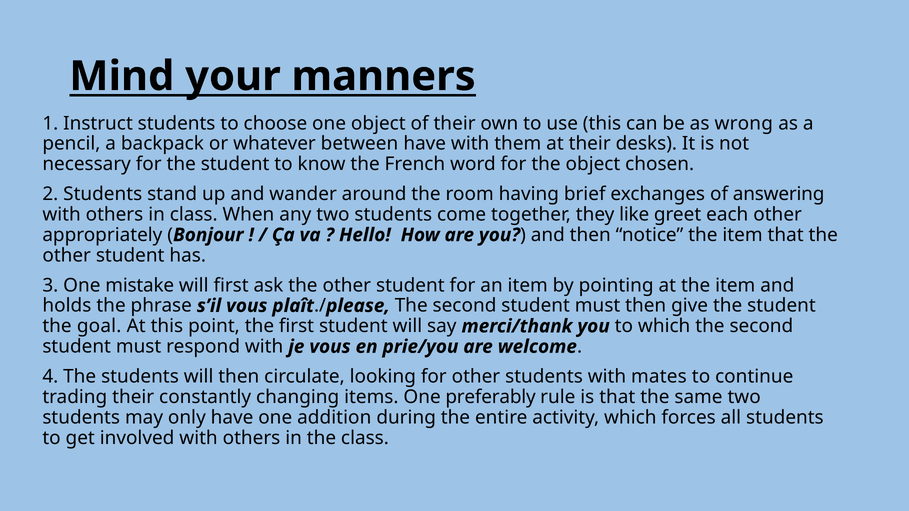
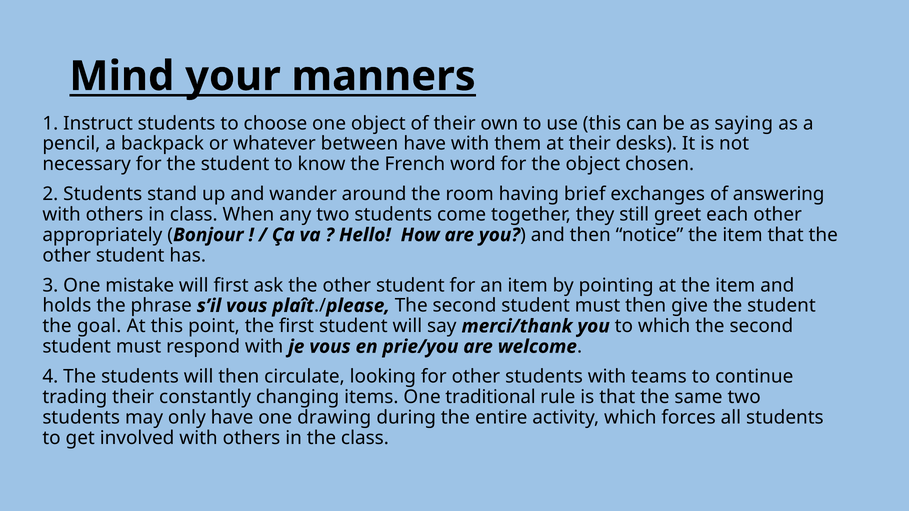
wrong: wrong -> saying
like: like -> still
mates: mates -> teams
preferably: preferably -> traditional
addition: addition -> drawing
